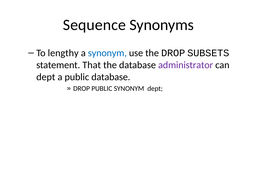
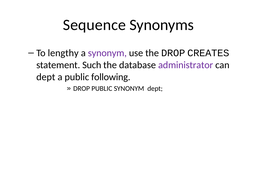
synonym at (107, 53) colour: blue -> purple
SUBSETS: SUBSETS -> CREATES
That: That -> Such
public database: database -> following
